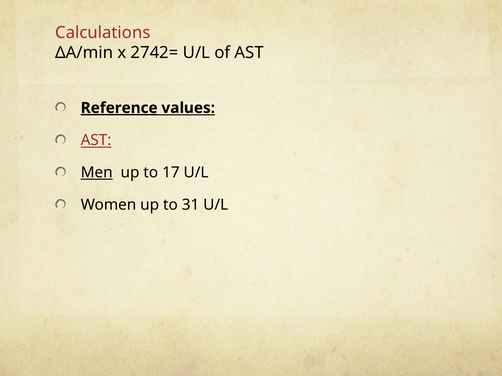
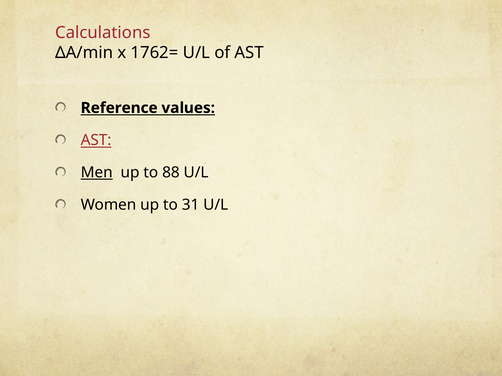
2742=: 2742= -> 1762=
Reference underline: present -> none
17: 17 -> 88
